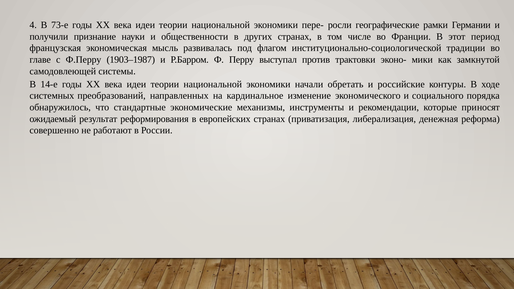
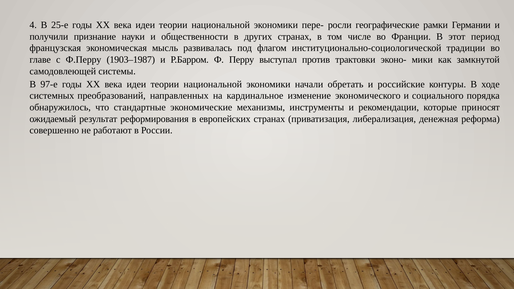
73-е: 73-е -> 25-е
14-е: 14-е -> 97-е
